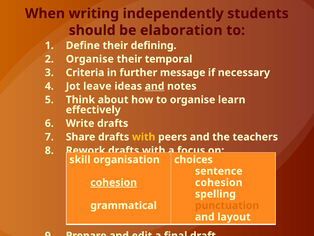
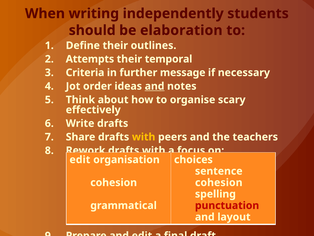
defining: defining -> outlines
Organise at (90, 59): Organise -> Attempts
leave: leave -> order
learn: learn -> scary
skill at (80, 159): skill -> edit
cohesion at (114, 182) underline: present -> none
punctuation colour: orange -> red
